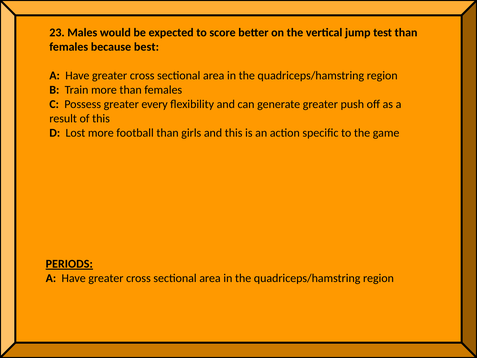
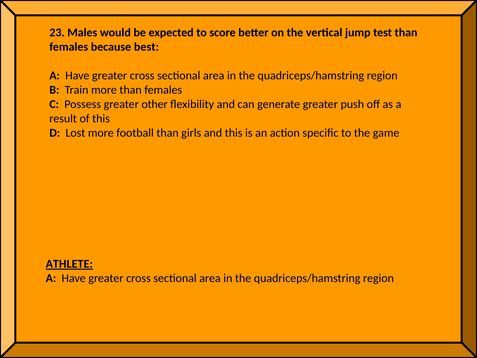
every: every -> other
PERIODS: PERIODS -> ATHLETE
